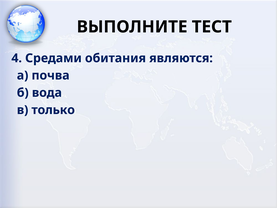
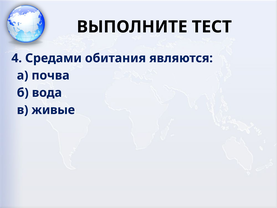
только: только -> живые
